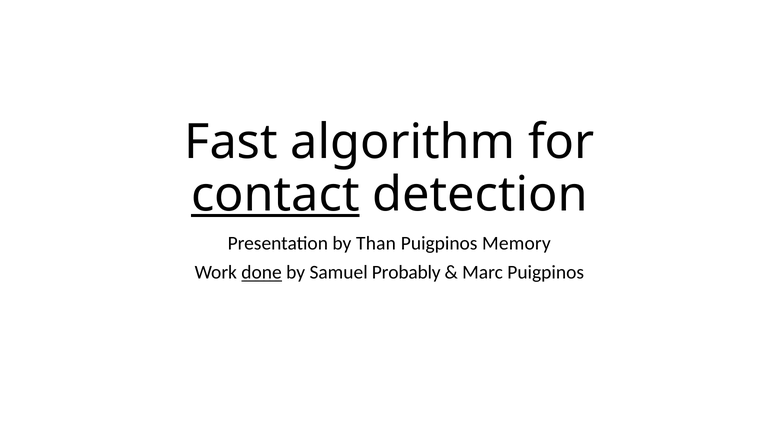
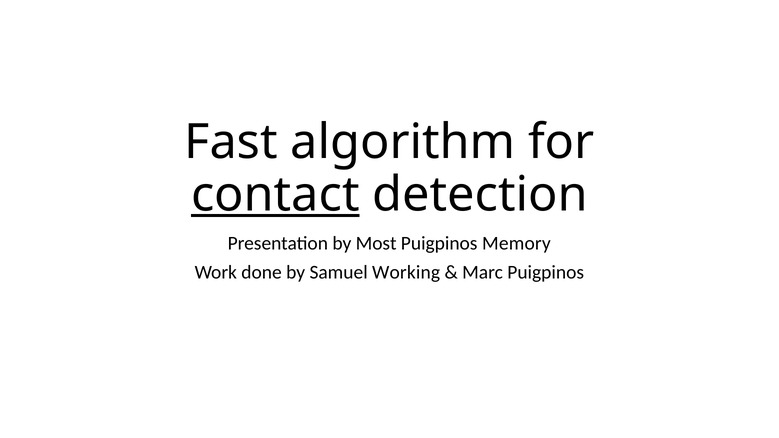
Than: Than -> Most
done underline: present -> none
Probably: Probably -> Working
